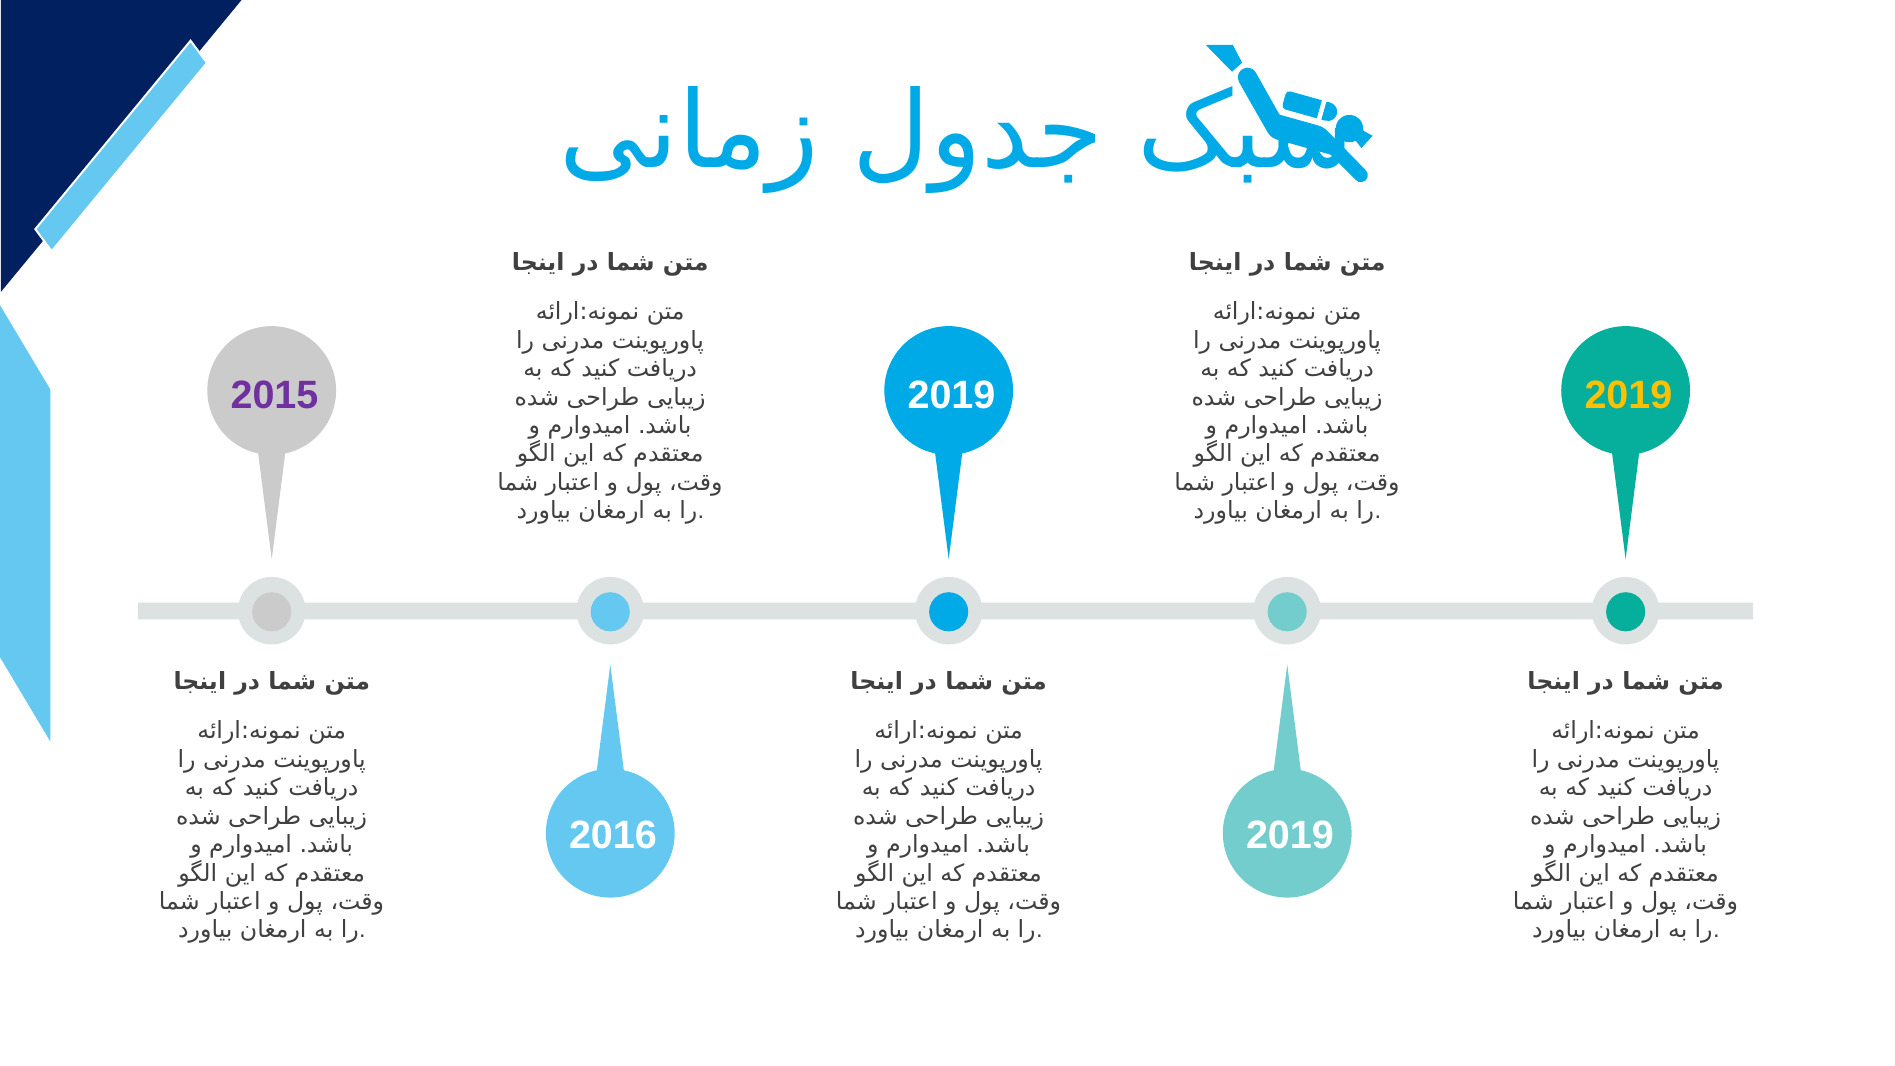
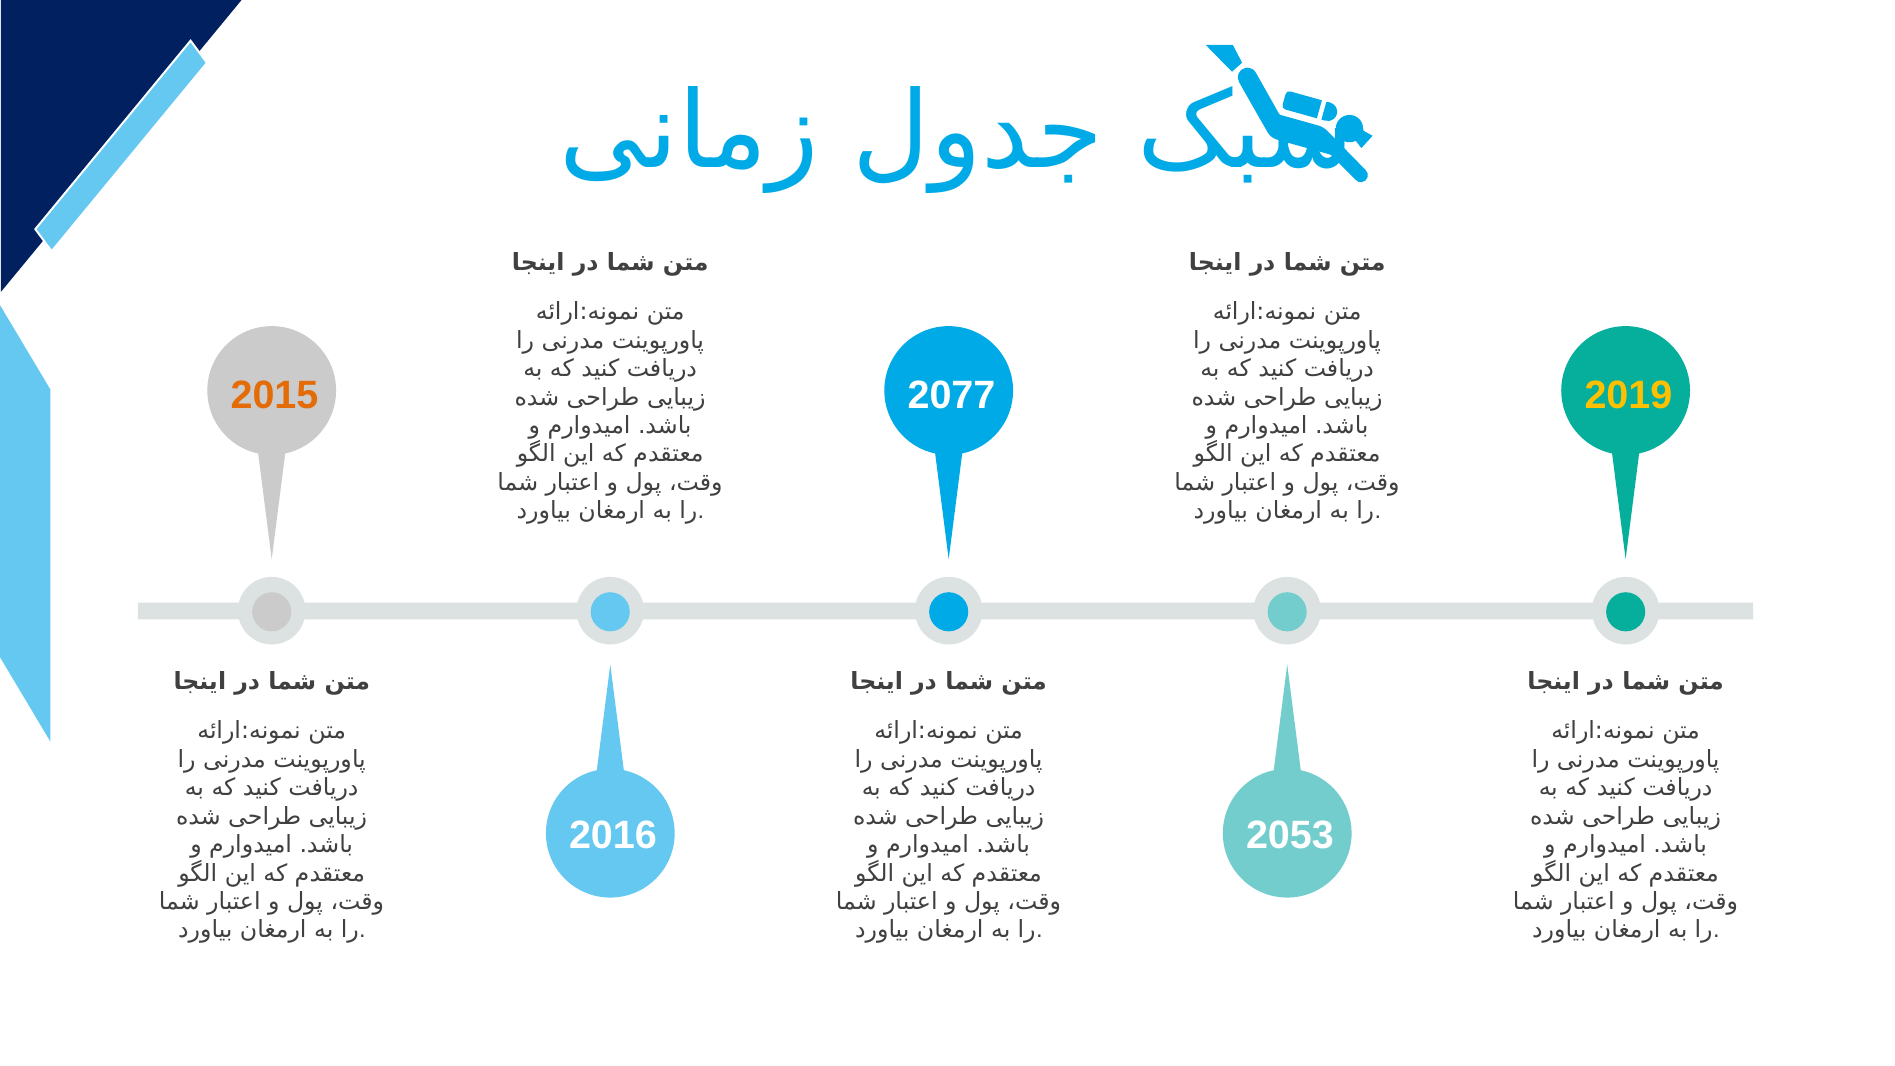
2015 colour: purple -> orange
2019 at (951, 395): 2019 -> 2077
2019 at (1290, 836): 2019 -> 2053
